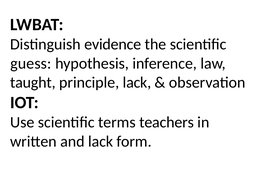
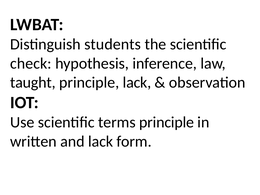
evidence: evidence -> students
guess: guess -> check
terms teachers: teachers -> principle
